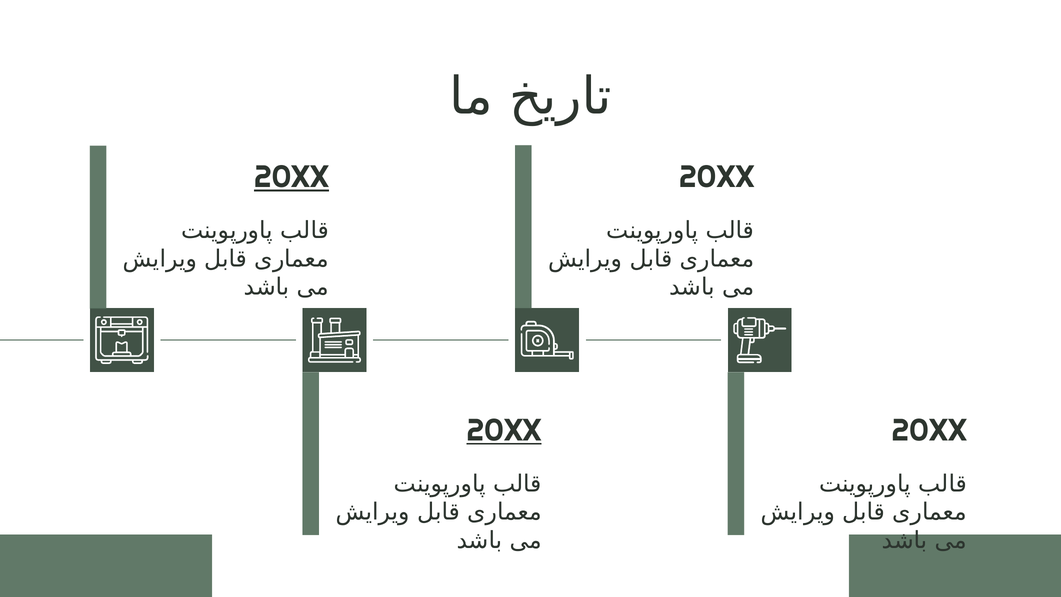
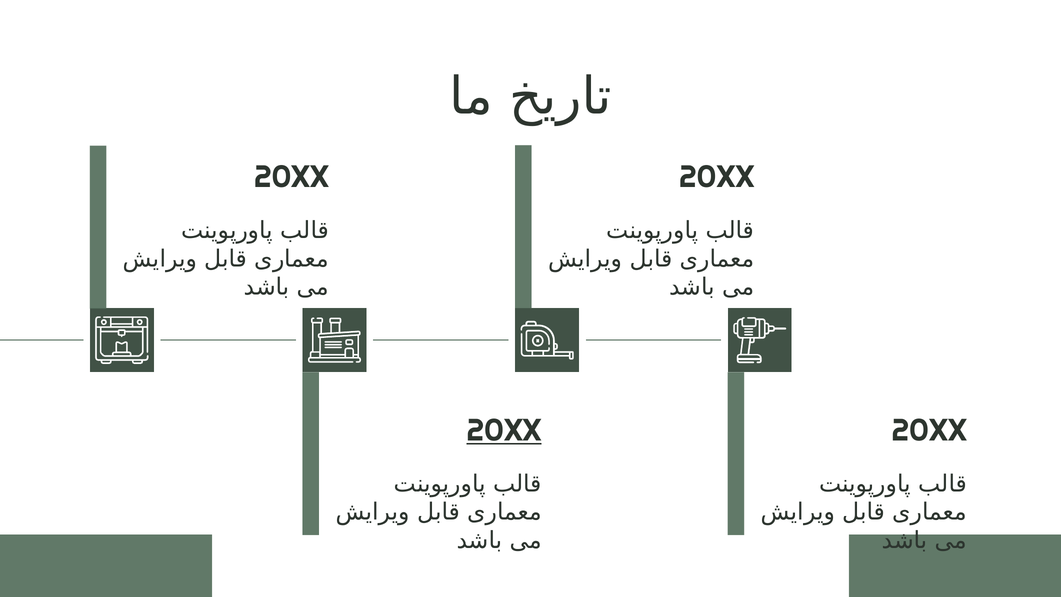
20XX at (292, 177) underline: present -> none
